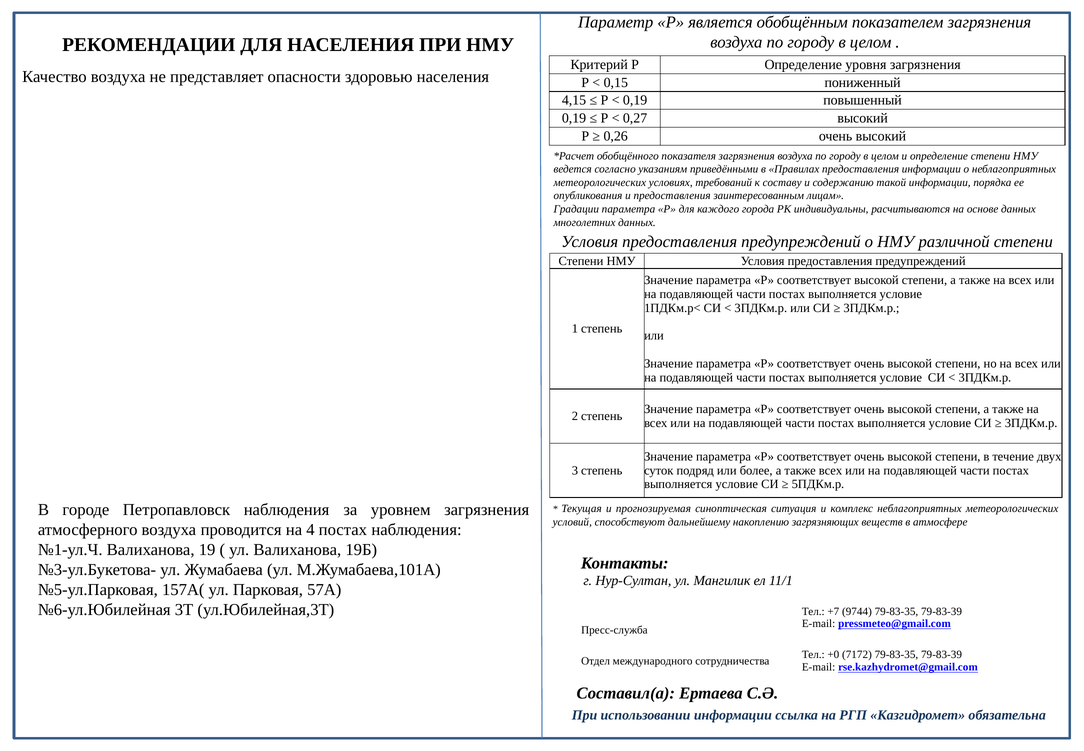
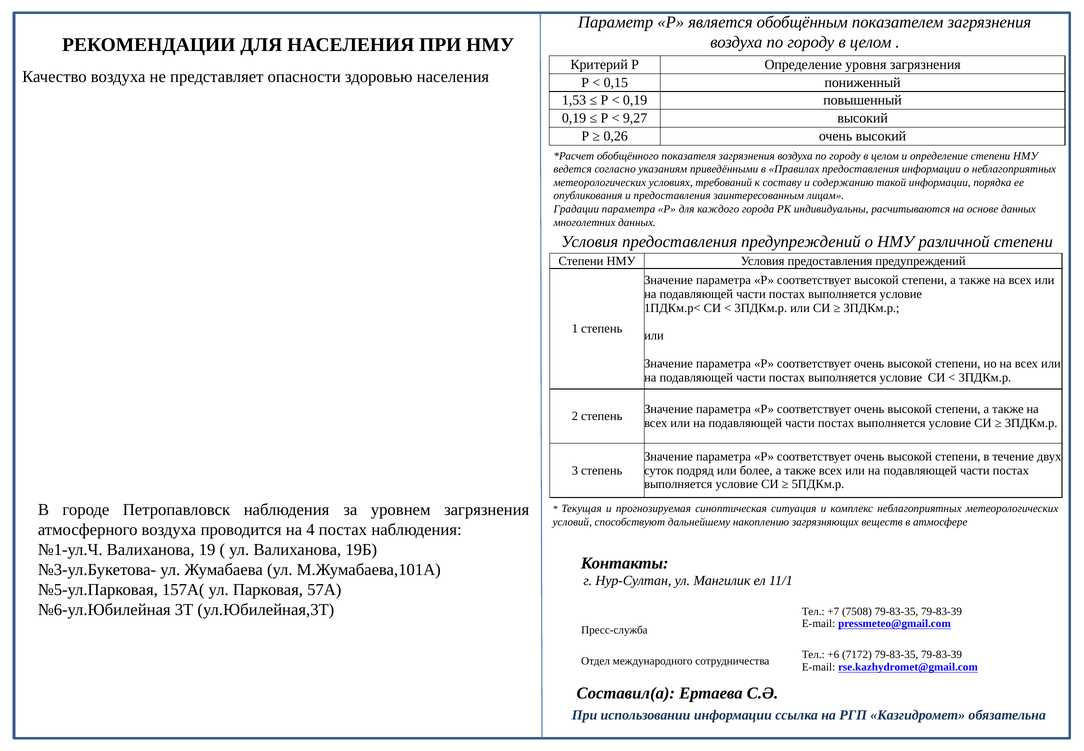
4,15: 4,15 -> 1,53
0,27: 0,27 -> 9,27
9744: 9744 -> 7508
+0: +0 -> +6
